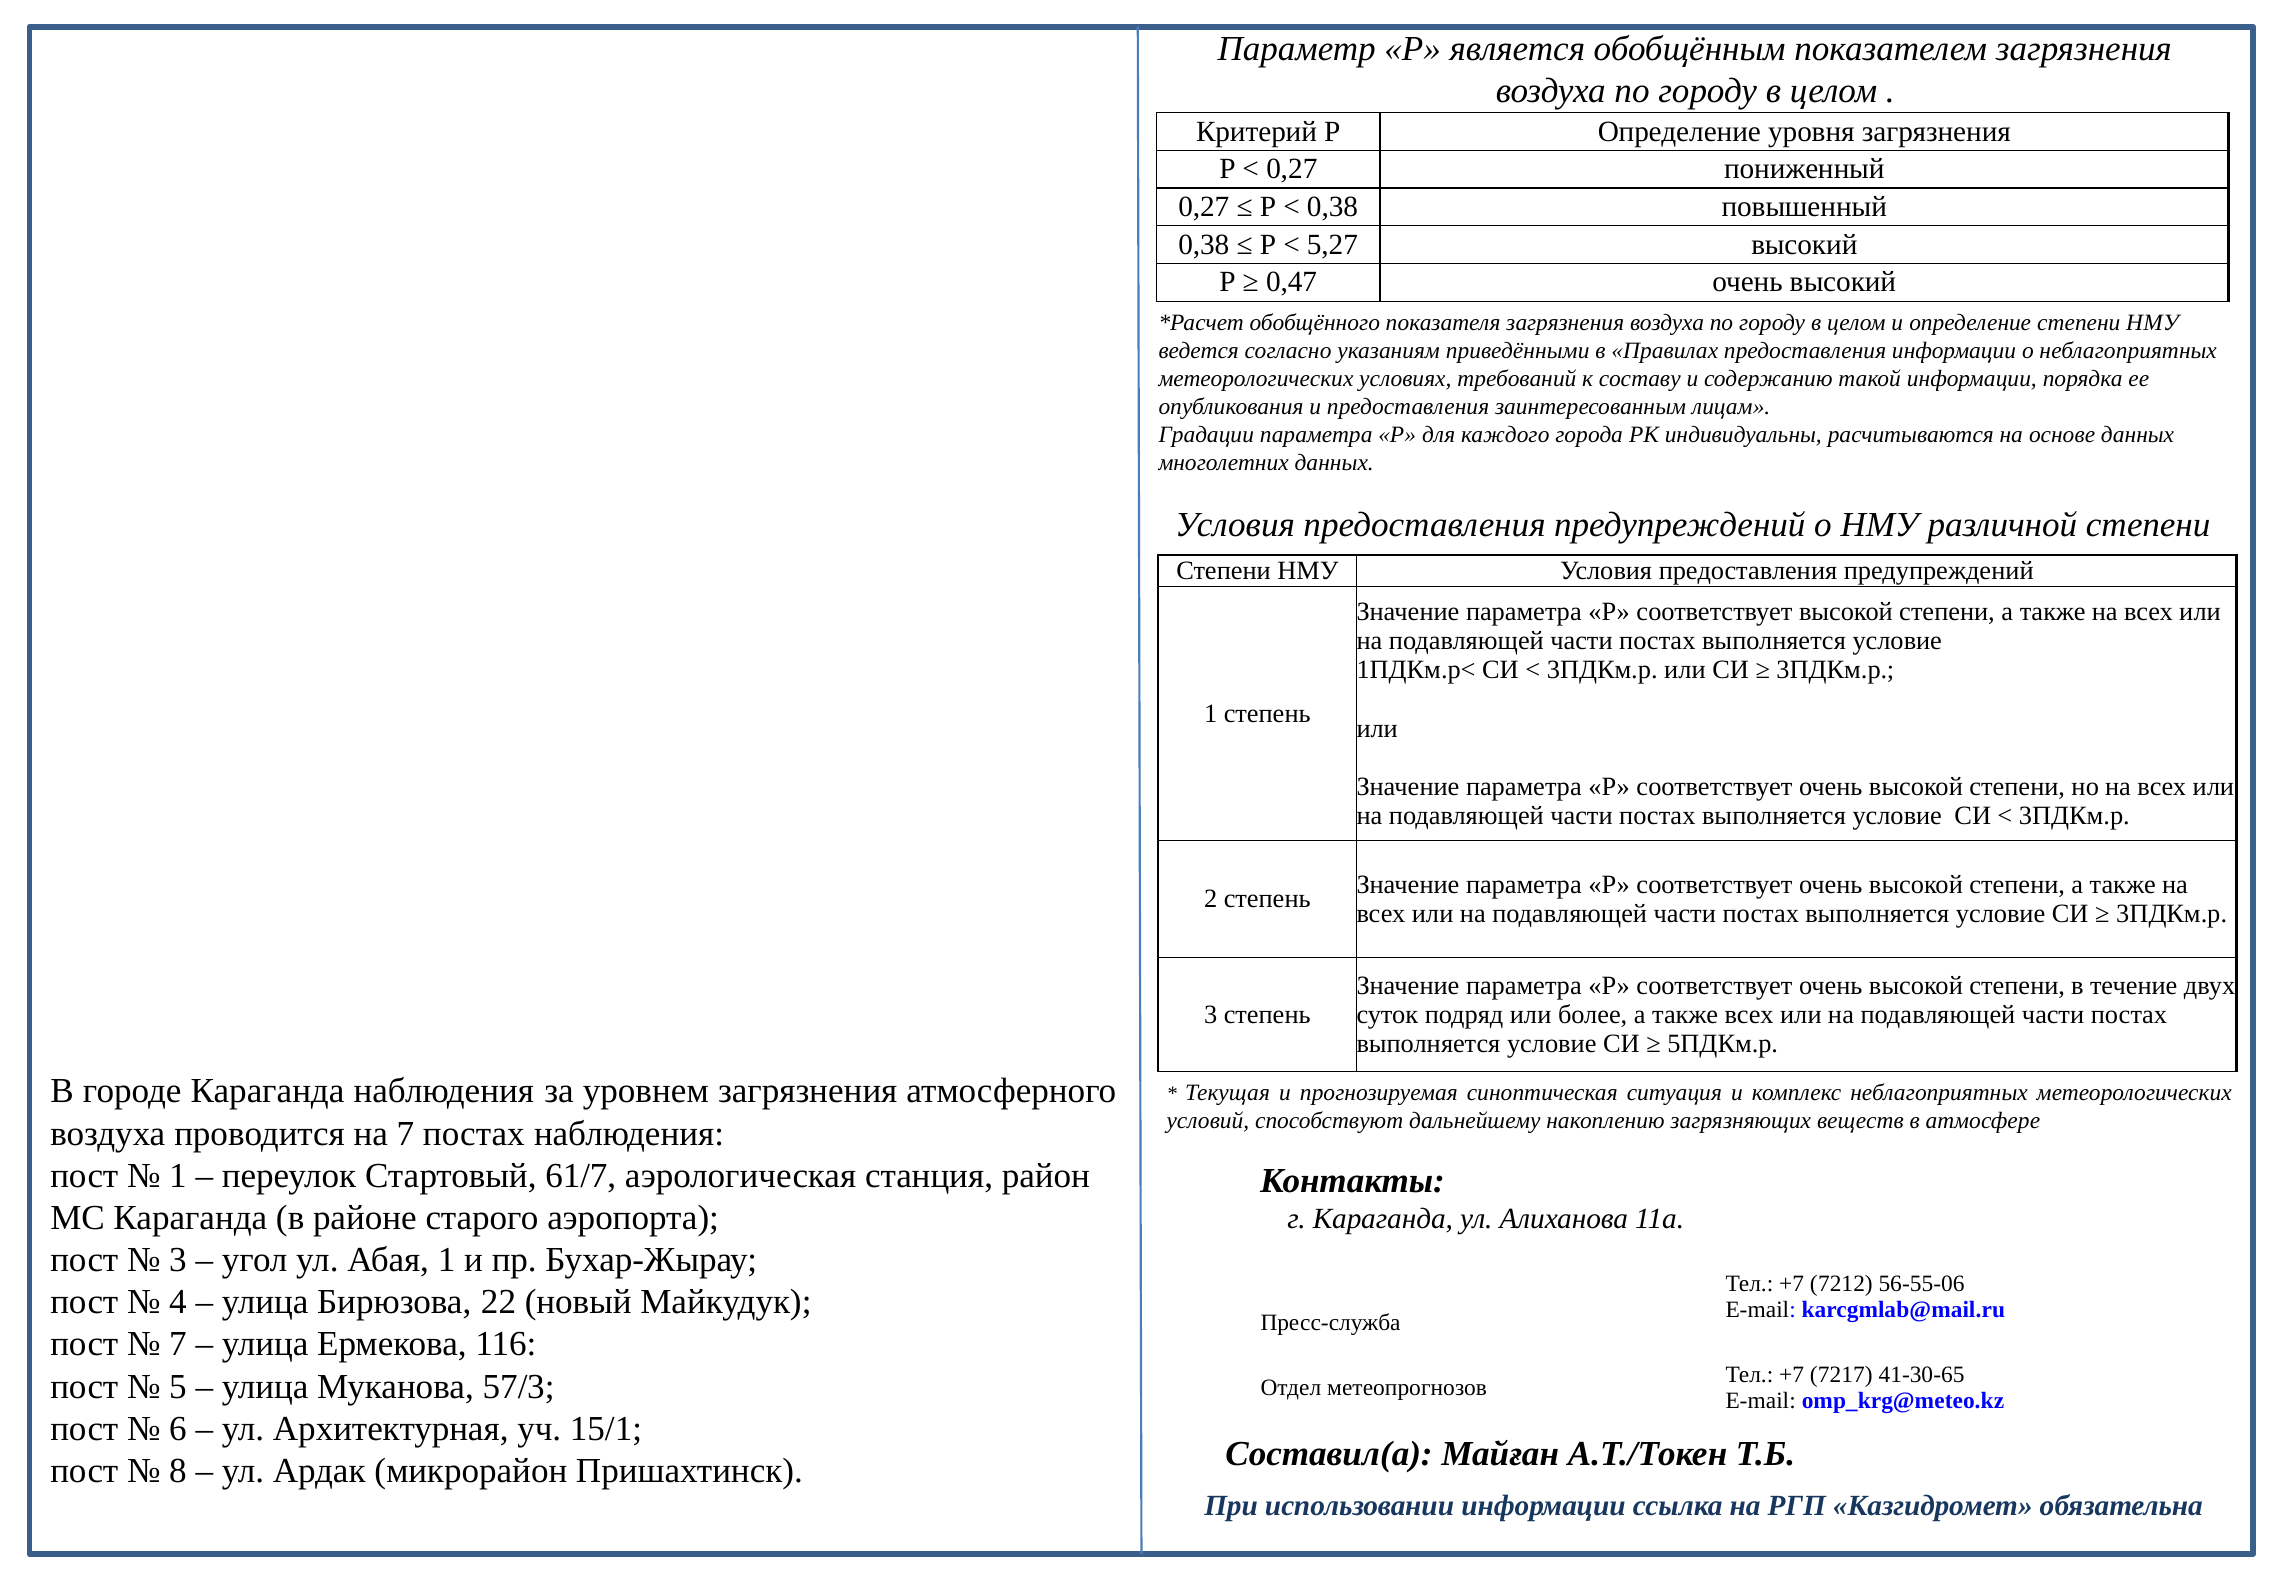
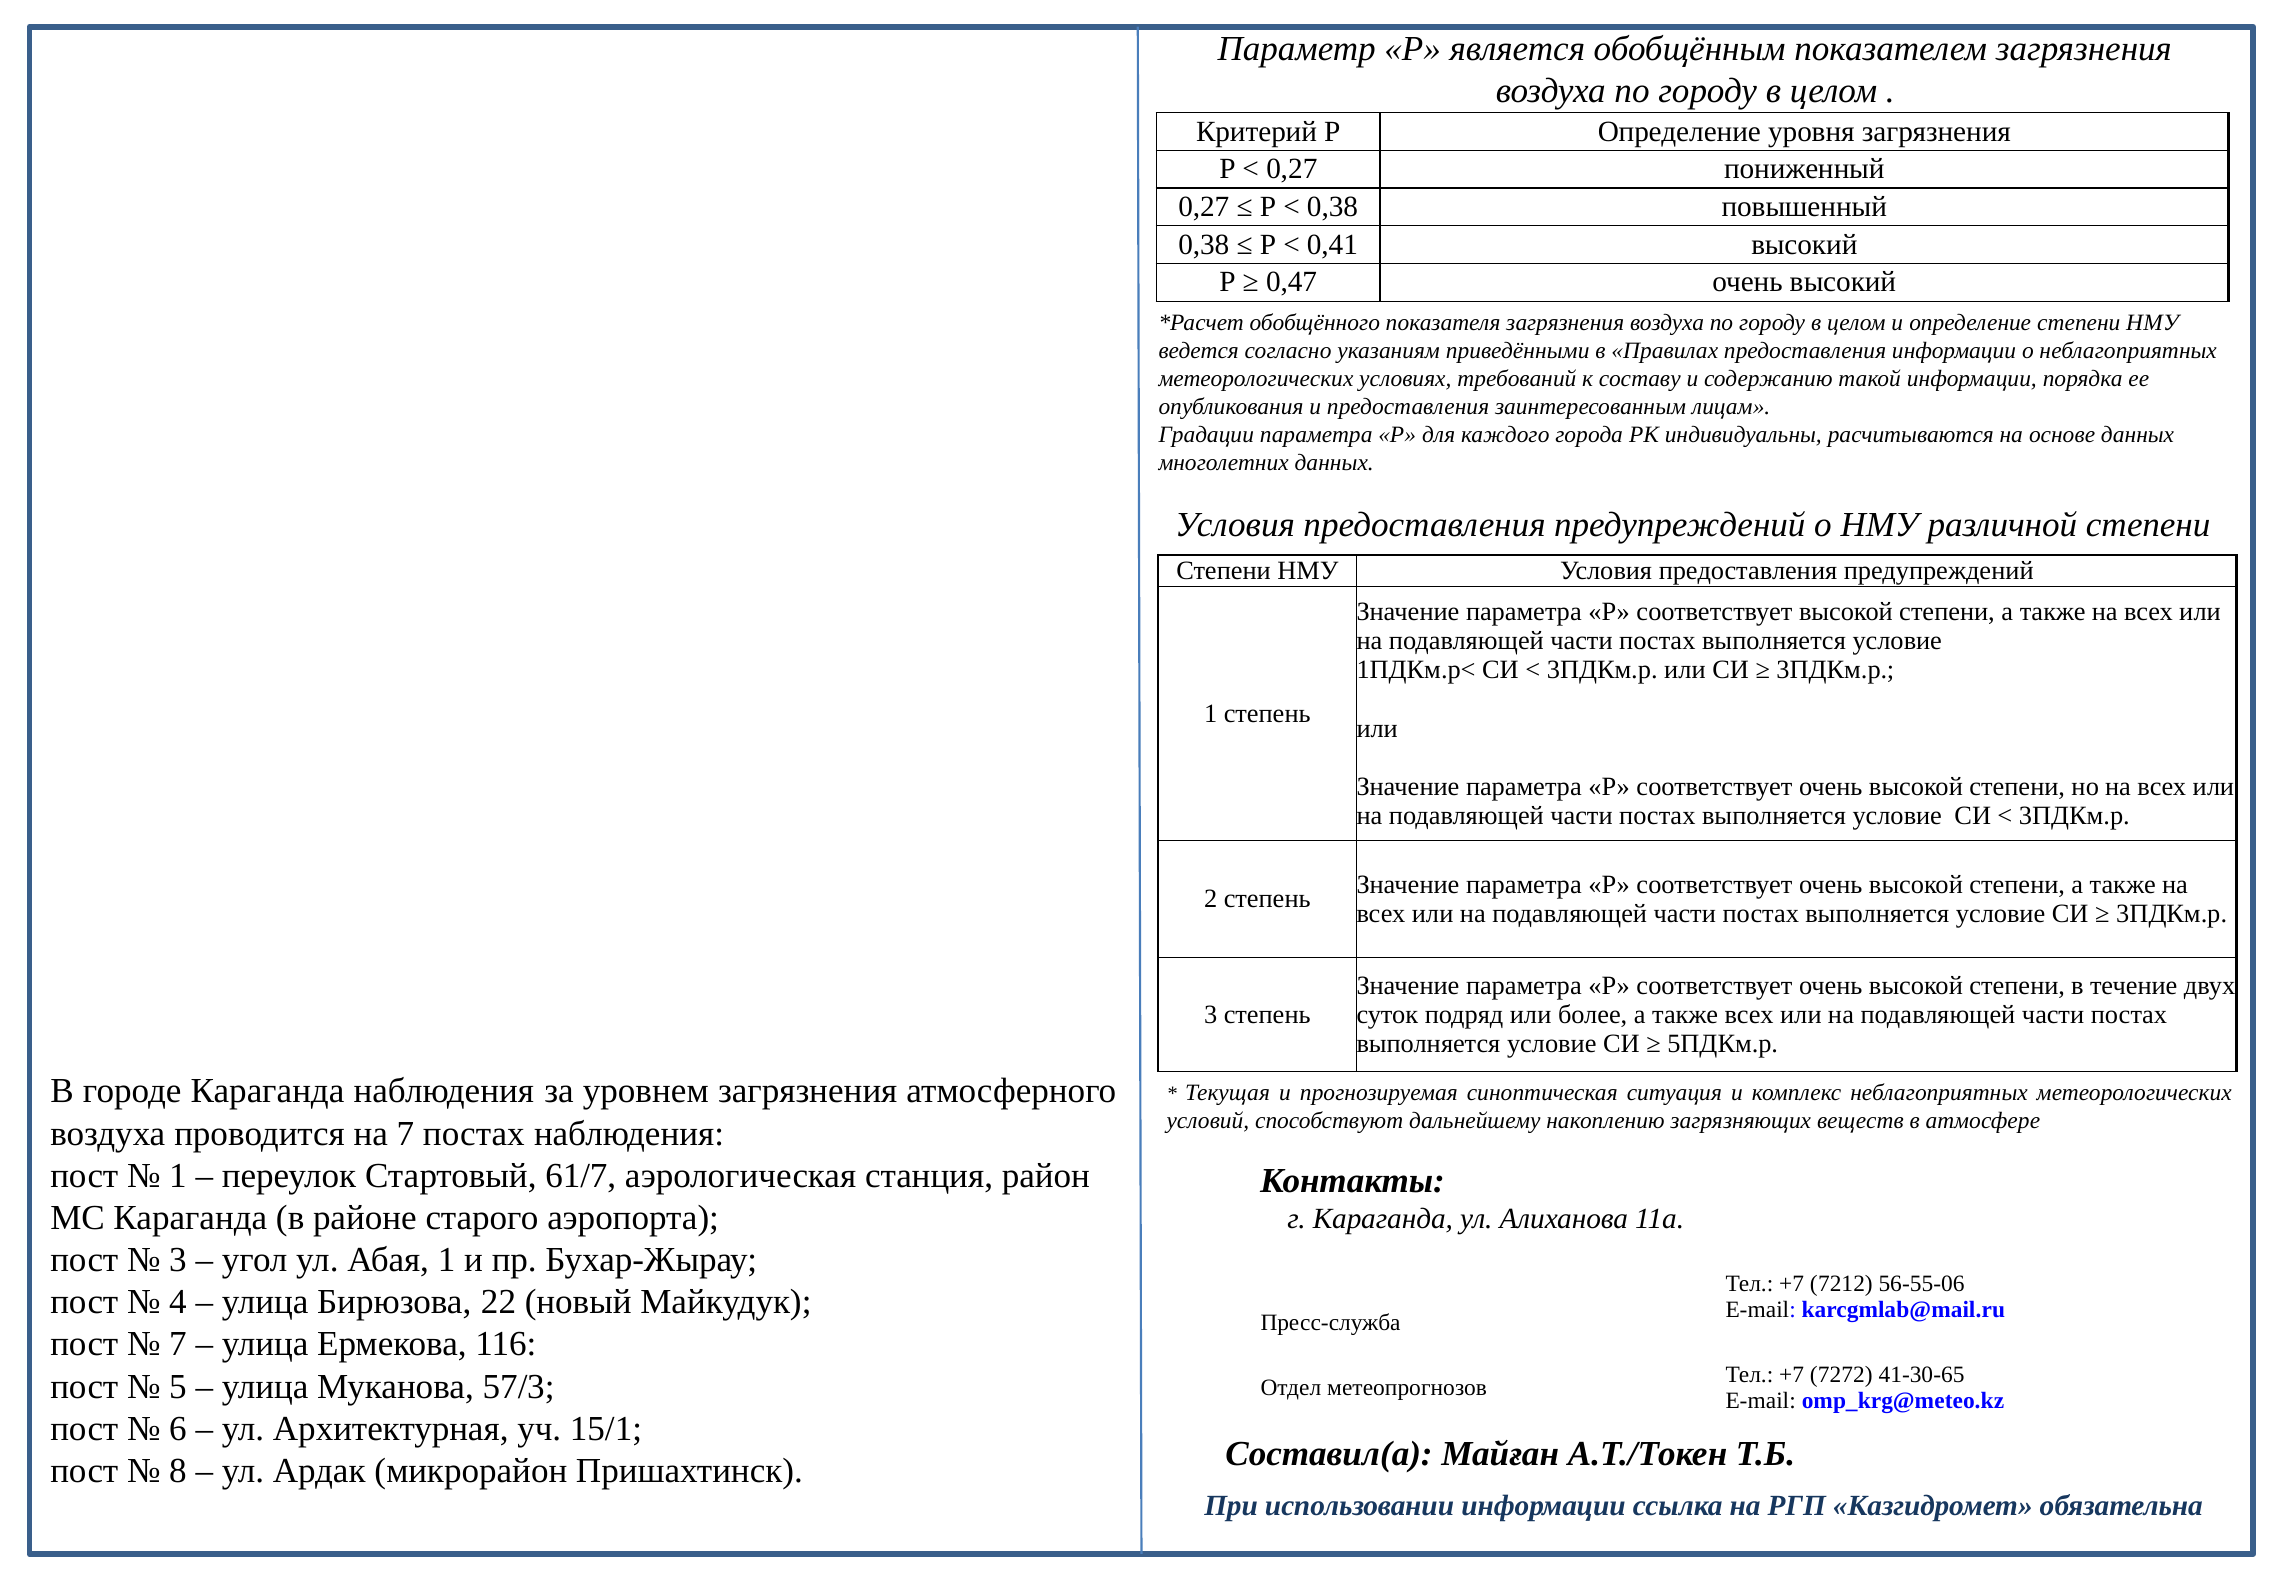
5,27: 5,27 -> 0,41
7217: 7217 -> 7272
